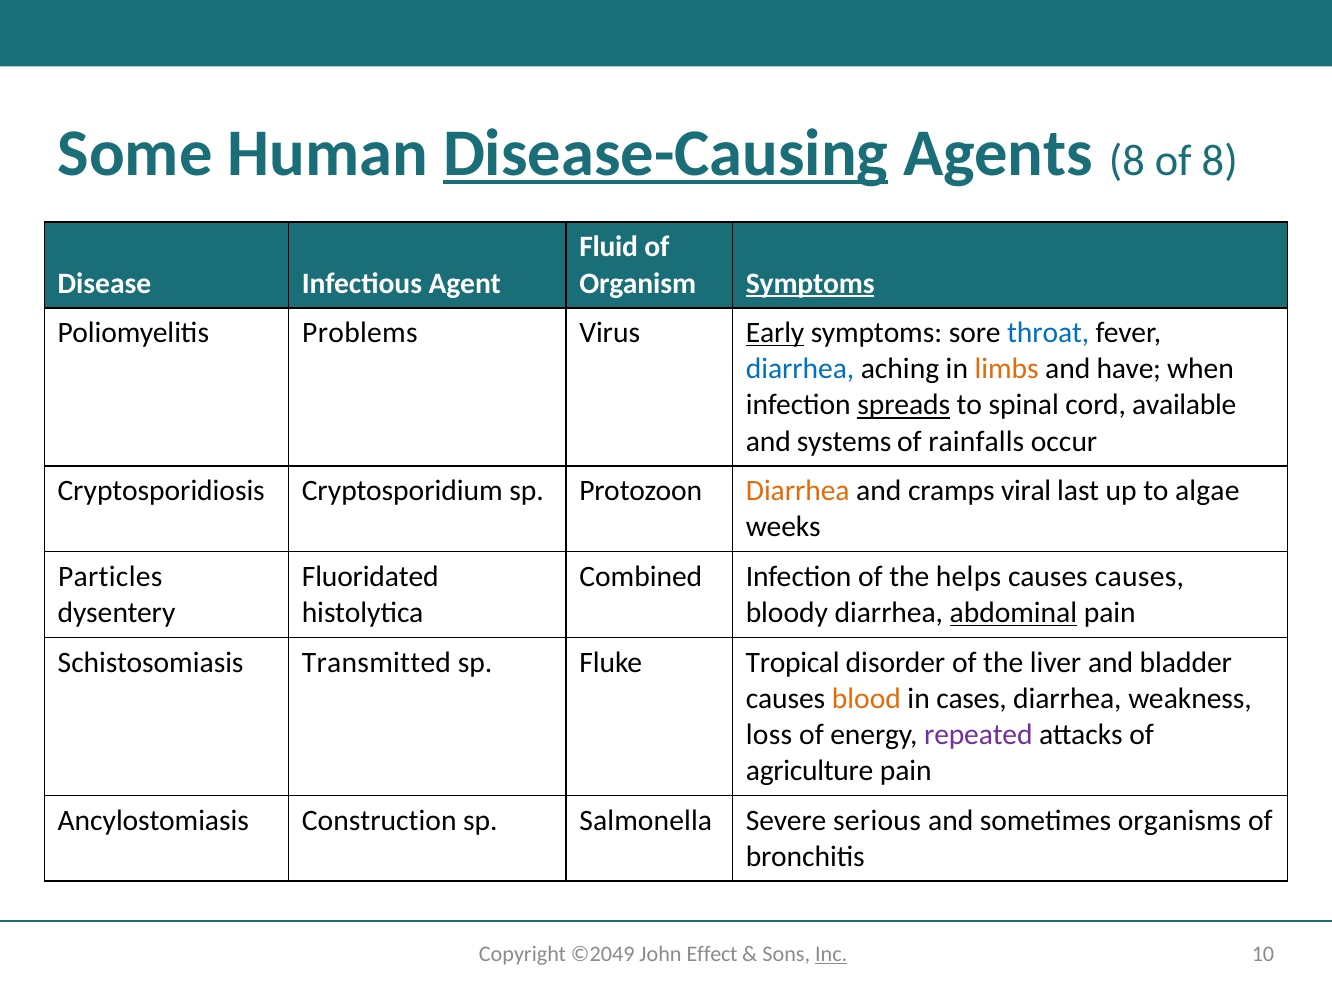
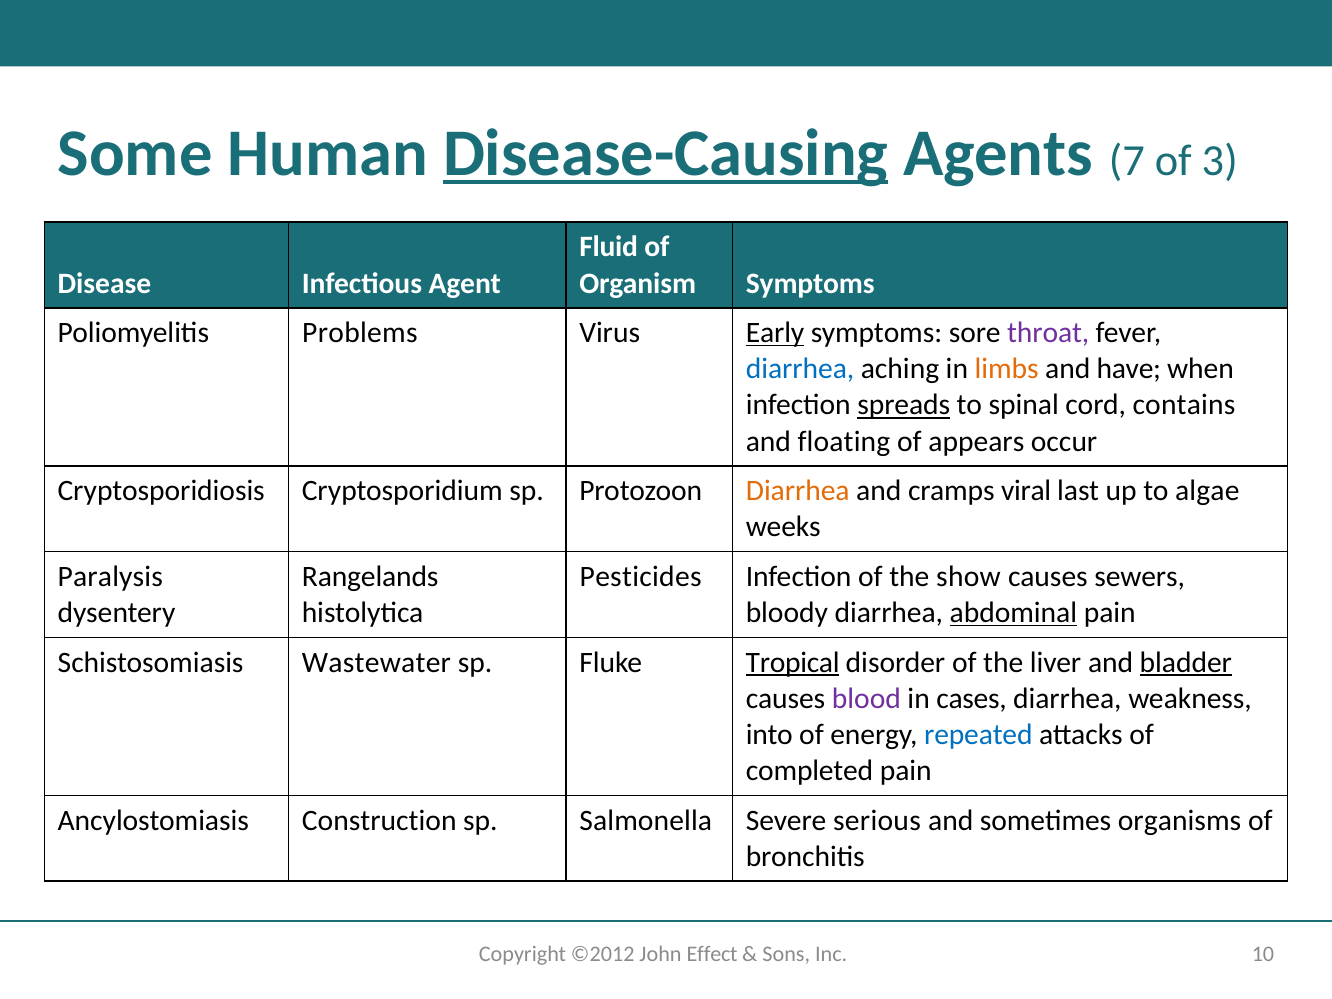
Agents 8: 8 -> 7
of 8: 8 -> 3
Symptoms at (810, 283) underline: present -> none
throat colour: blue -> purple
available: available -> contains
systems: systems -> floating
rainfalls: rainfalls -> appears
Particles: Particles -> Paralysis
Fluoridated: Fluoridated -> Rangelands
Combined: Combined -> Pesticides
helps: helps -> show
causes causes: causes -> sewers
Transmitted: Transmitted -> Wastewater
Tropical underline: none -> present
bladder underline: none -> present
blood colour: orange -> purple
loss: loss -> into
repeated colour: purple -> blue
agriculture: agriculture -> completed
©2049: ©2049 -> ©2012
Inc underline: present -> none
